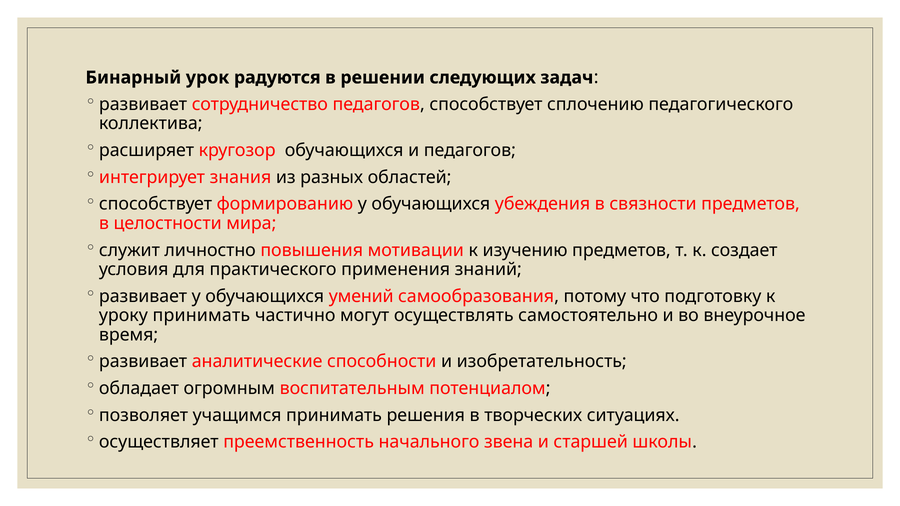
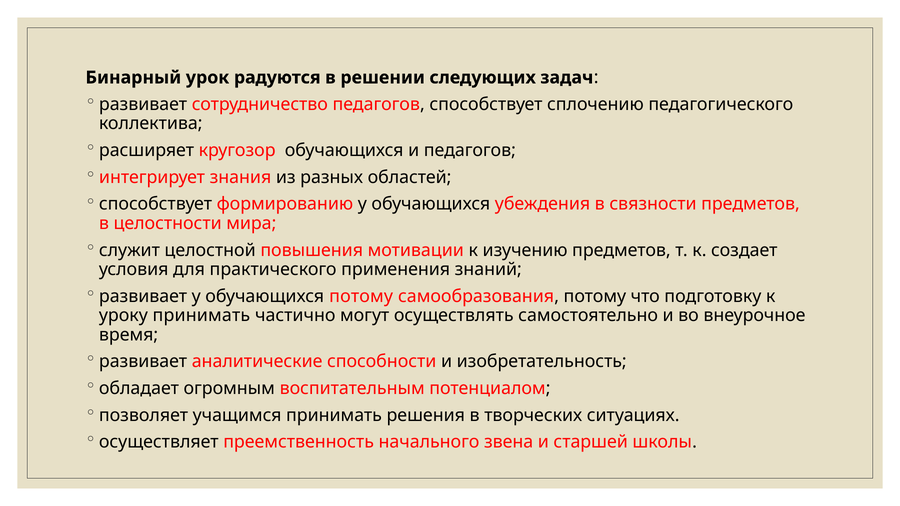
личностно: личностно -> целостной
обучающихся умений: умений -> потому
